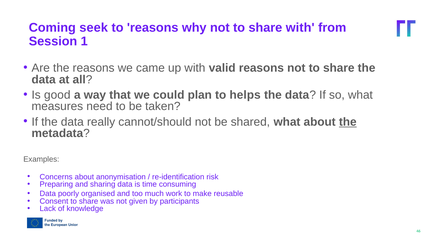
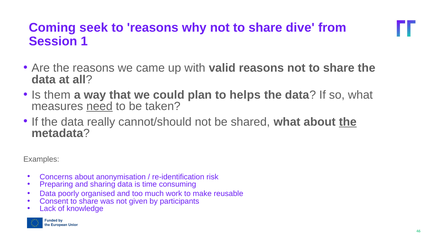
share with: with -> dive
good: good -> them
need underline: none -> present
